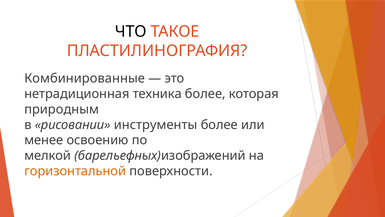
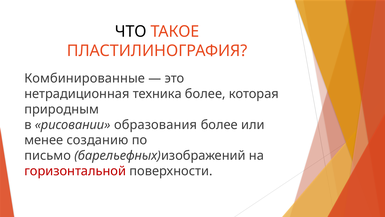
инструменты: инструменты -> образования
освоению: освоению -> созданию
мелкой: мелкой -> письмо
горизонтальной colour: orange -> red
